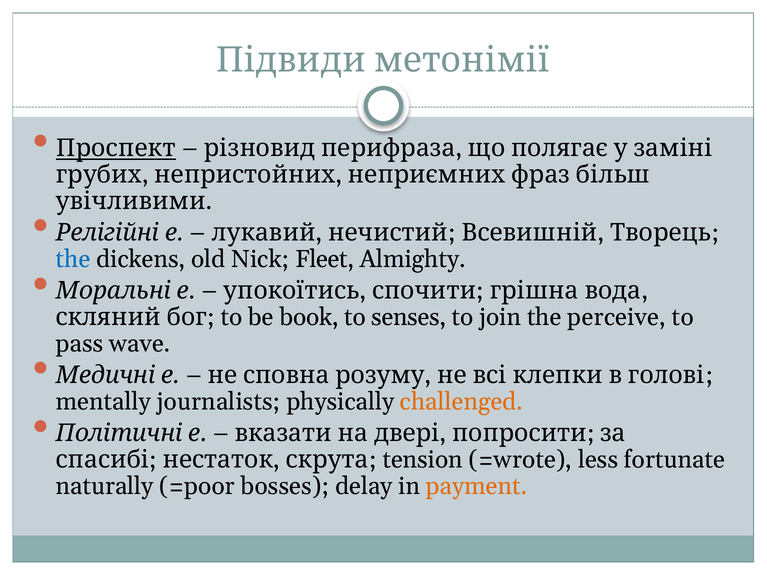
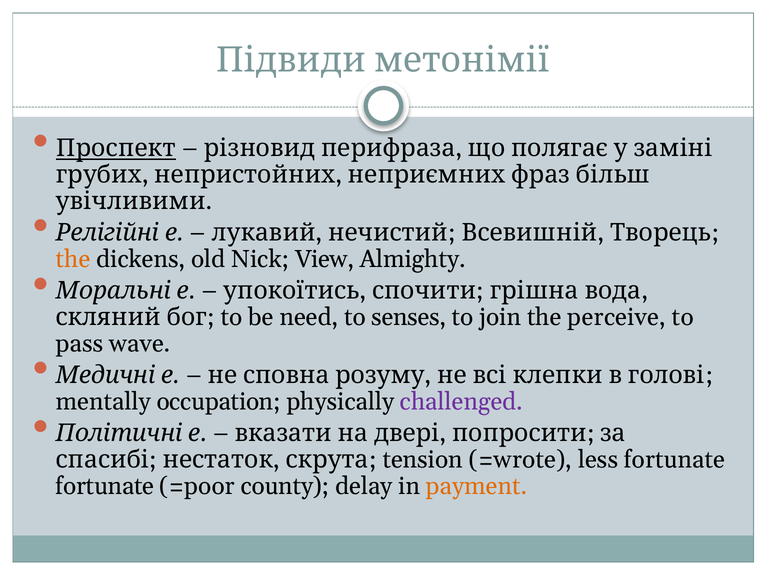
the at (73, 259) colour: blue -> orange
Fleet: Fleet -> View
book: book -> need
journalists: journalists -> occupation
challenged colour: orange -> purple
naturally at (105, 486): naturally -> fortunate
bosses: bosses -> county
